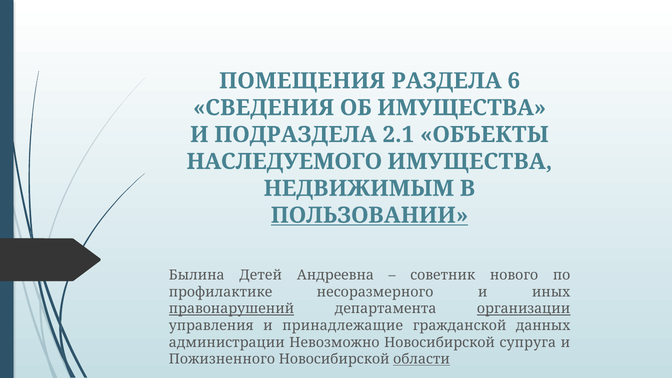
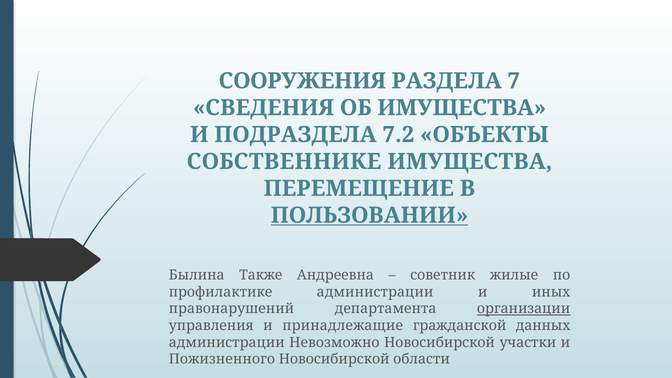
ПОМЕЩЕНИЯ: ПОМЕЩЕНИЯ -> СООРУЖЕНИЯ
6: 6 -> 7
2.1: 2.1 -> 7.2
НАСЛЕДУЕМОГО: НАСЛЕДУЕМОГО -> СОБСТВЕННИКЕ
НЕДВИЖИМЫМ: НЕДВИЖИМЫМ -> ПЕРЕМЕЩЕНИЕ
Детей: Детей -> Также
нового: нового -> жилые
профилактике несоразмерного: несоразмерного -> администрации
правонарушений underline: present -> none
супруга: супруга -> участки
области underline: present -> none
